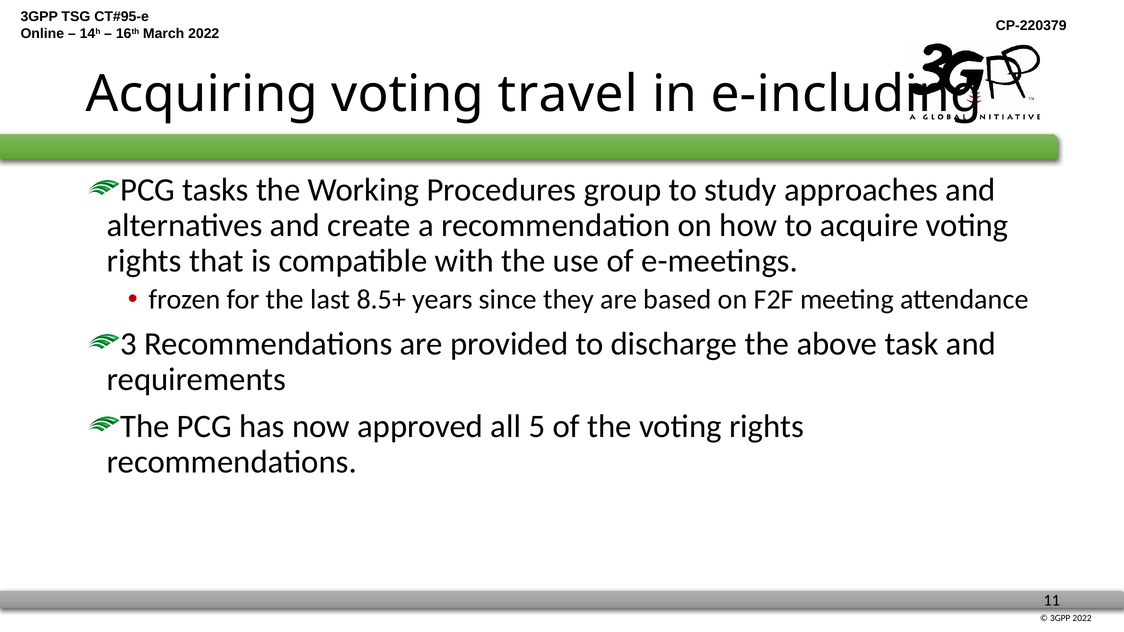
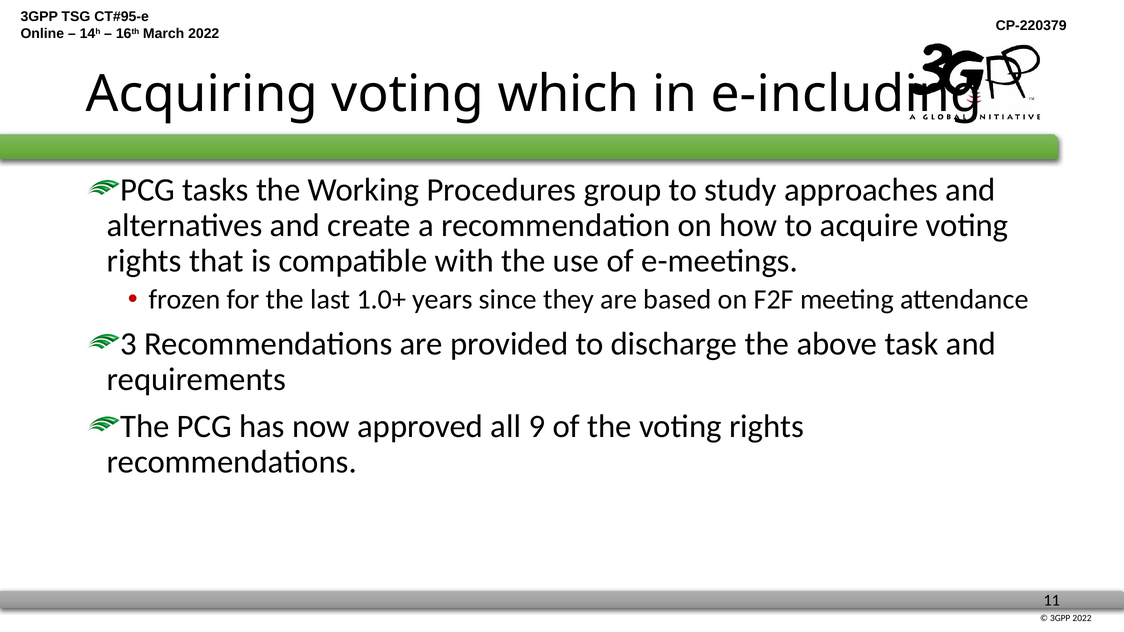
travel: travel -> which
8.5+: 8.5+ -> 1.0+
5: 5 -> 9
